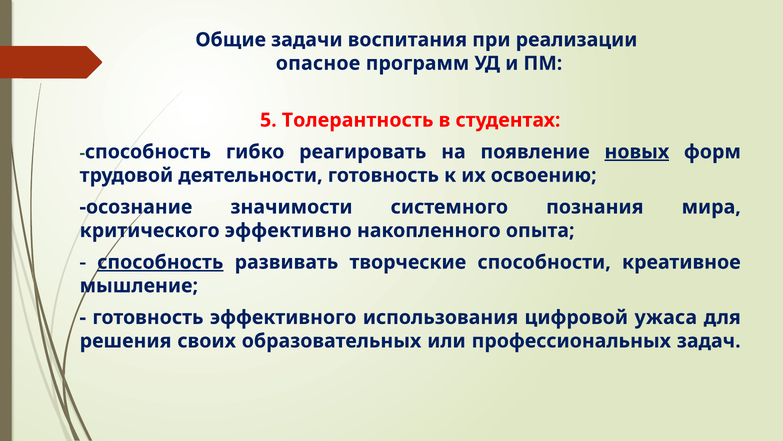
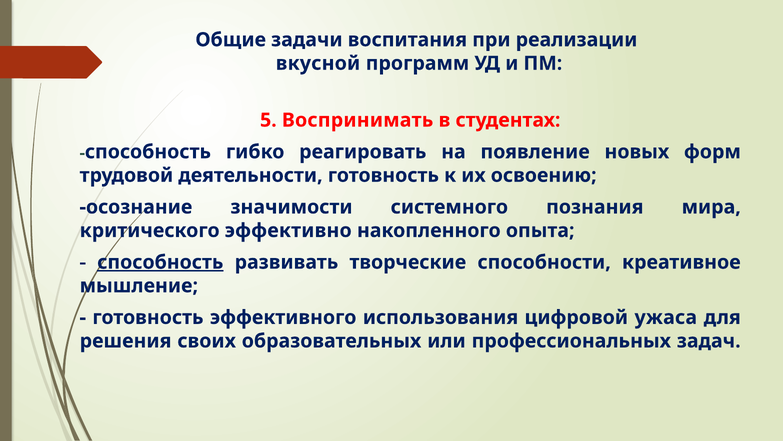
опасное: опасное -> вкусной
Толерантность: Толерантность -> Воспринимать
новых underline: present -> none
